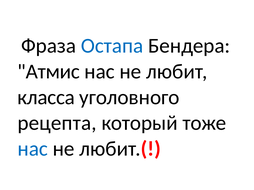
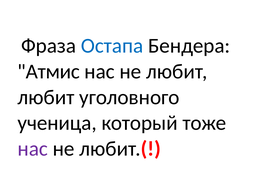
класса at (46, 97): класса -> любит
рецепта: рецепта -> ученица
нас at (33, 149) colour: blue -> purple
